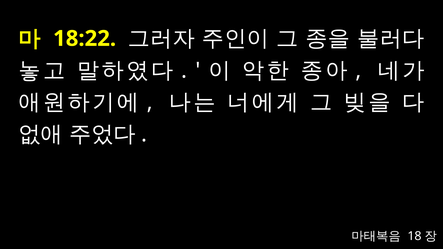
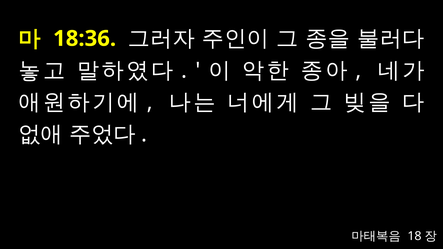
18:22: 18:22 -> 18:36
